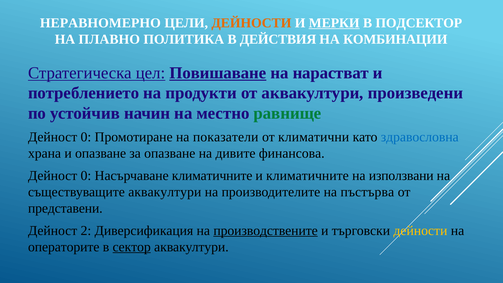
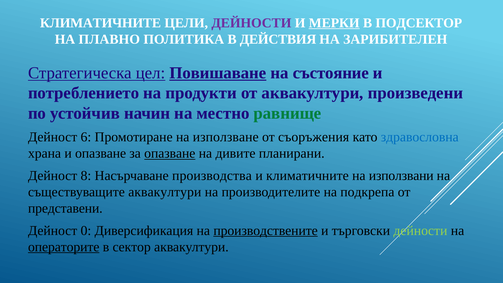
НЕРАВНОМЕРНО at (100, 23): НЕРАВНОМЕРНО -> КЛИМАТИЧНИТЕ
ДЕЙНОСТИ at (251, 23) colour: orange -> purple
КОМБИНАЦИИ: КОМБИНАЦИИ -> ЗАРИБИТЕЛЕН
нарастват: нарастват -> състояние
0 at (86, 137): 0 -> 6
показатели: показатели -> използване
климатични: климатични -> съоръжения
опазване at (170, 153) underline: none -> present
финансова: финансова -> планирани
0 at (86, 176): 0 -> 8
Насърчаване климатичните: климатичните -> производства
пъстърва: пъстърва -> подкрепа
2: 2 -> 0
дейности at (420, 230) colour: yellow -> light green
операторите underline: none -> present
сектор underline: present -> none
